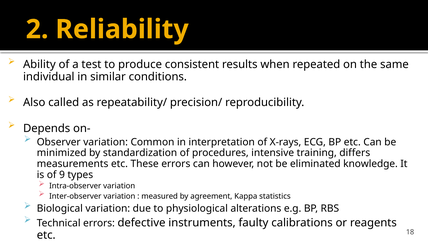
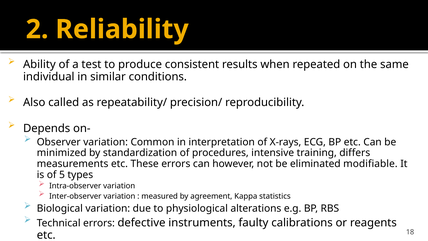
knowledge: knowledge -> modifiable
9: 9 -> 5
